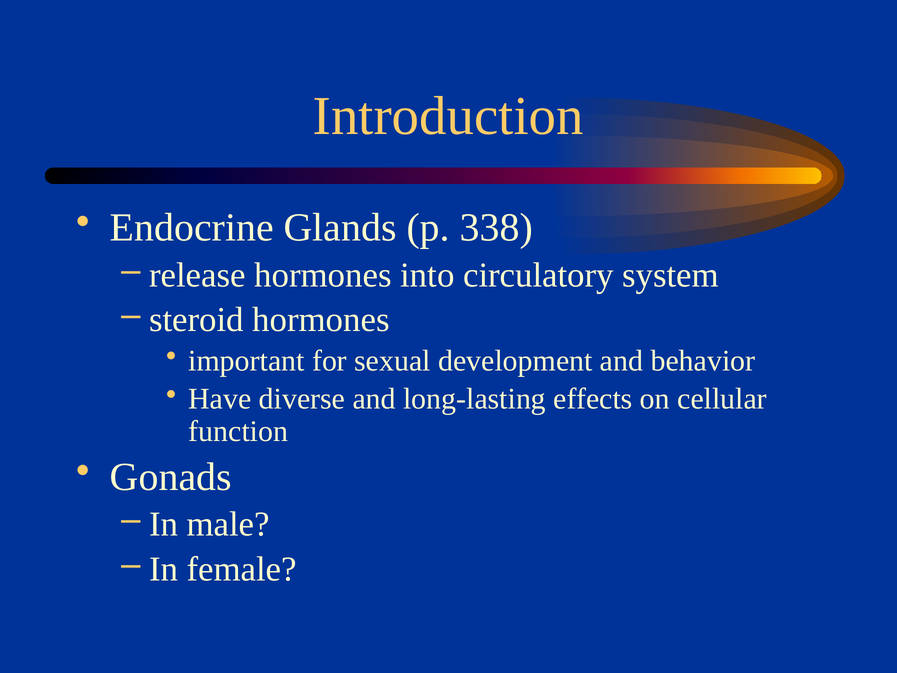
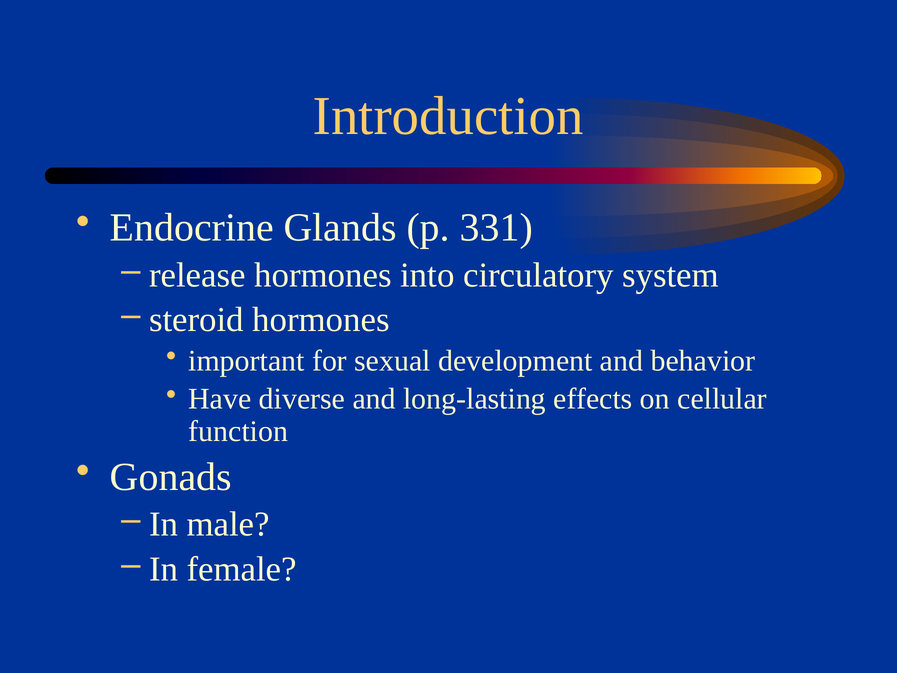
338: 338 -> 331
